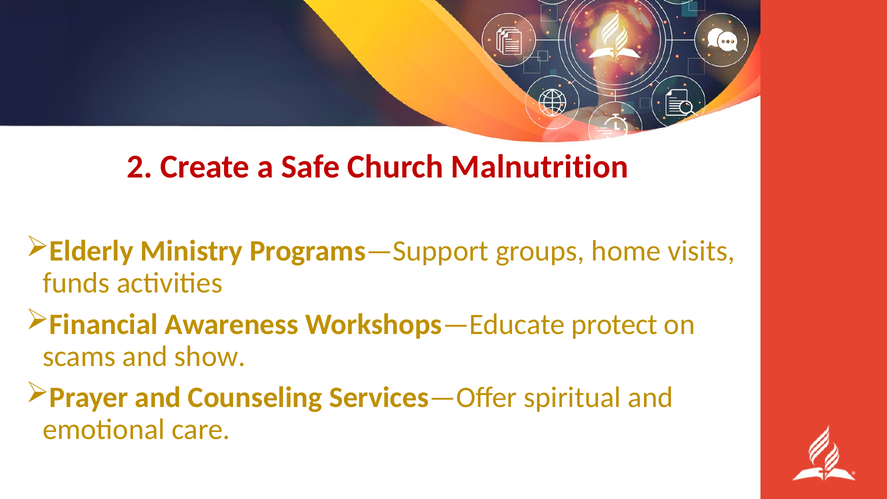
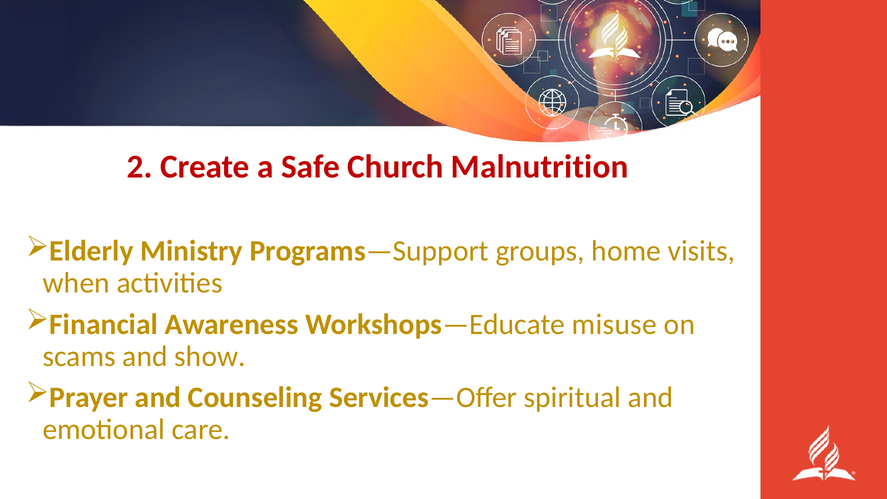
funds: funds -> when
protect: protect -> misuse
